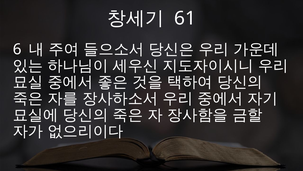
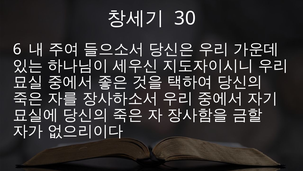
61: 61 -> 30
